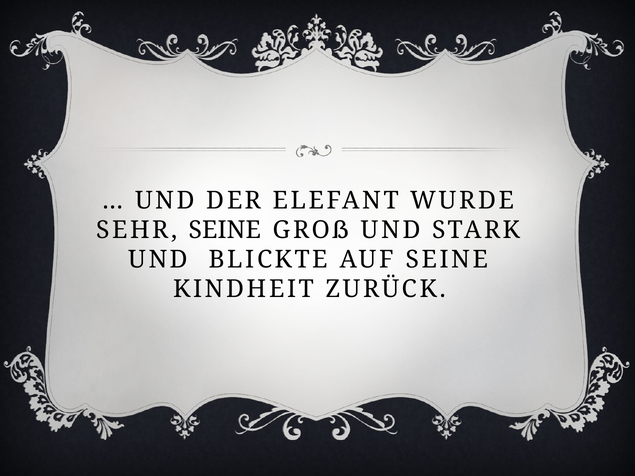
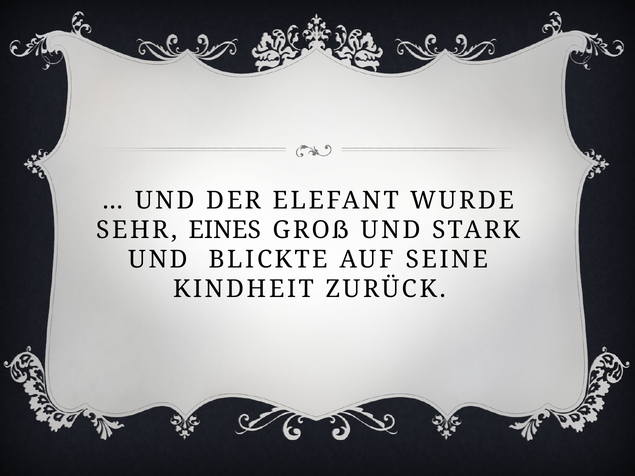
SEHR SEINE: SEINE -> EINES
